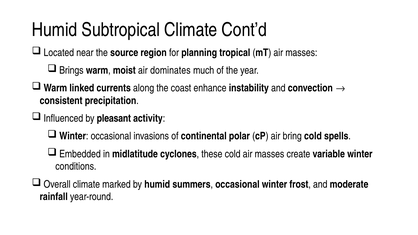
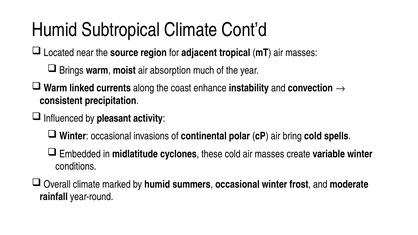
planning: planning -> adjacent
dominates: dominates -> absorption
